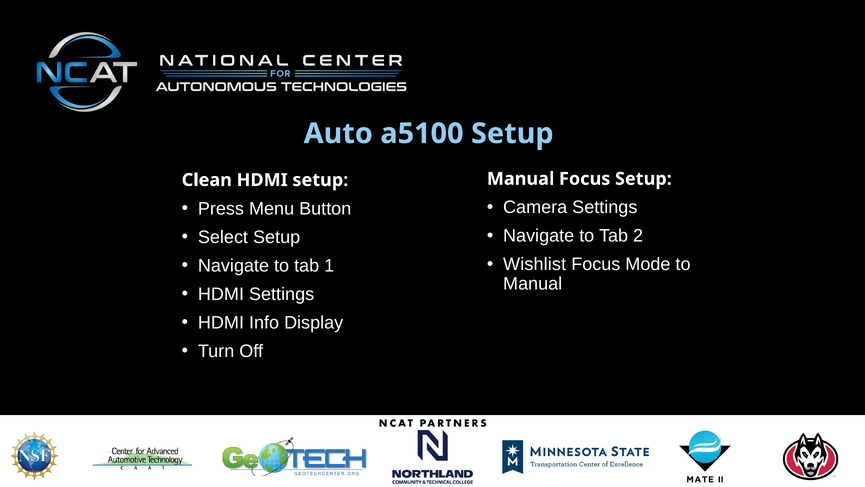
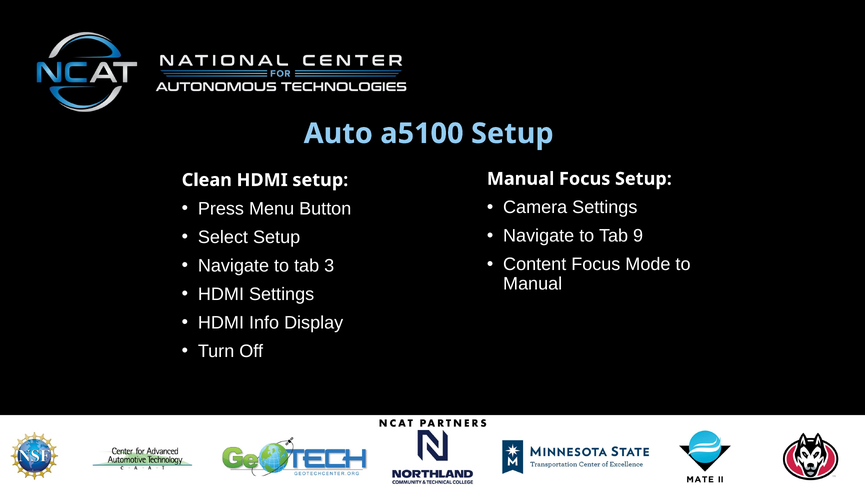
2: 2 -> 9
Wishlist: Wishlist -> Content
1: 1 -> 3
